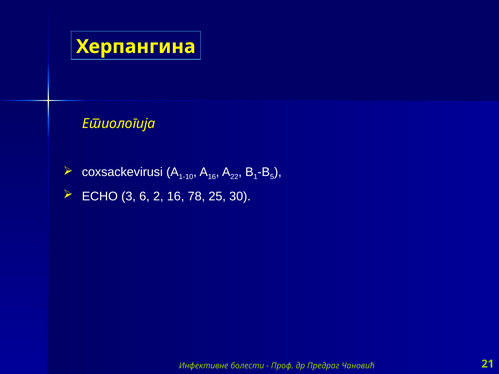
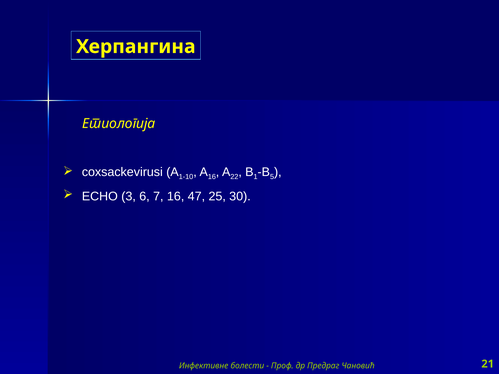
2: 2 -> 7
78: 78 -> 47
